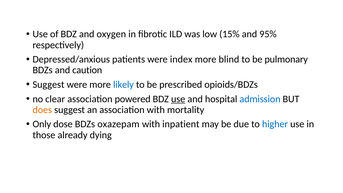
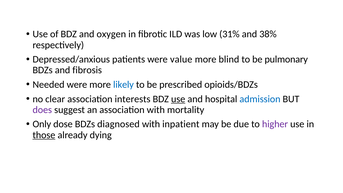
15%: 15% -> 31%
95%: 95% -> 38%
index: index -> value
caution: caution -> fibrosis
Suggest at (49, 85): Suggest -> Needed
powered: powered -> interests
does colour: orange -> purple
oxazepam: oxazepam -> diagnosed
higher colour: blue -> purple
those underline: none -> present
